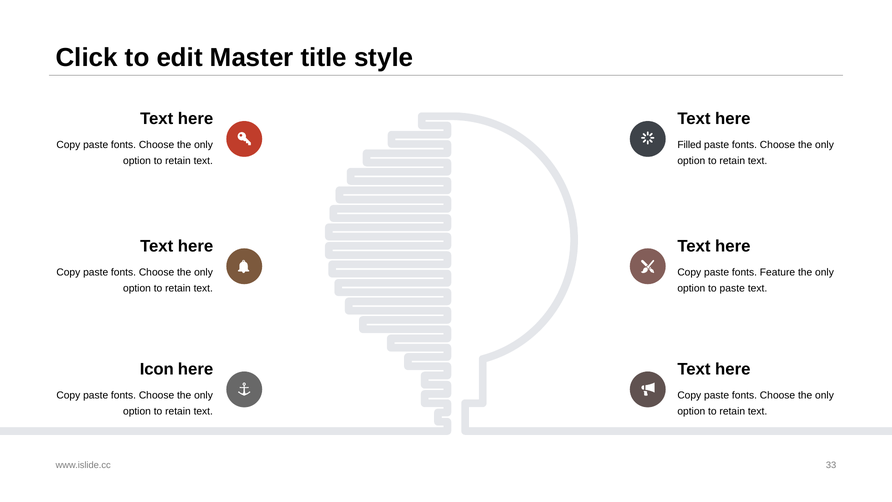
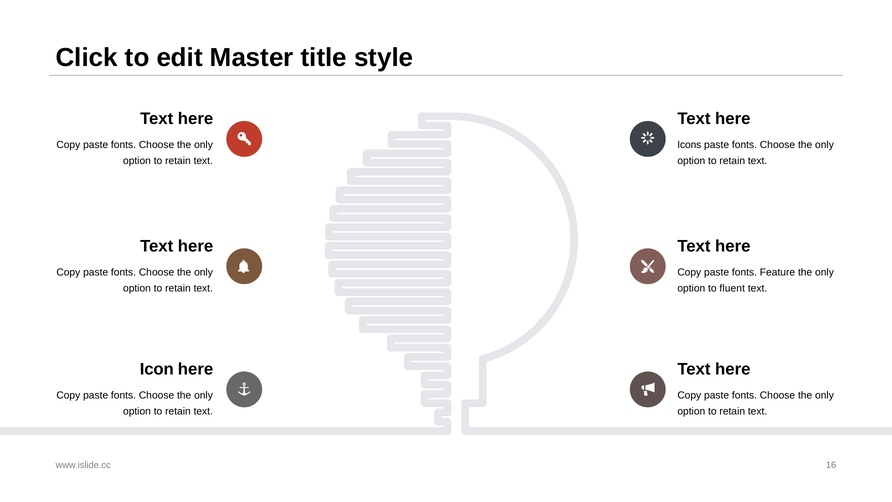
Filled: Filled -> Icons
to paste: paste -> fluent
33: 33 -> 16
